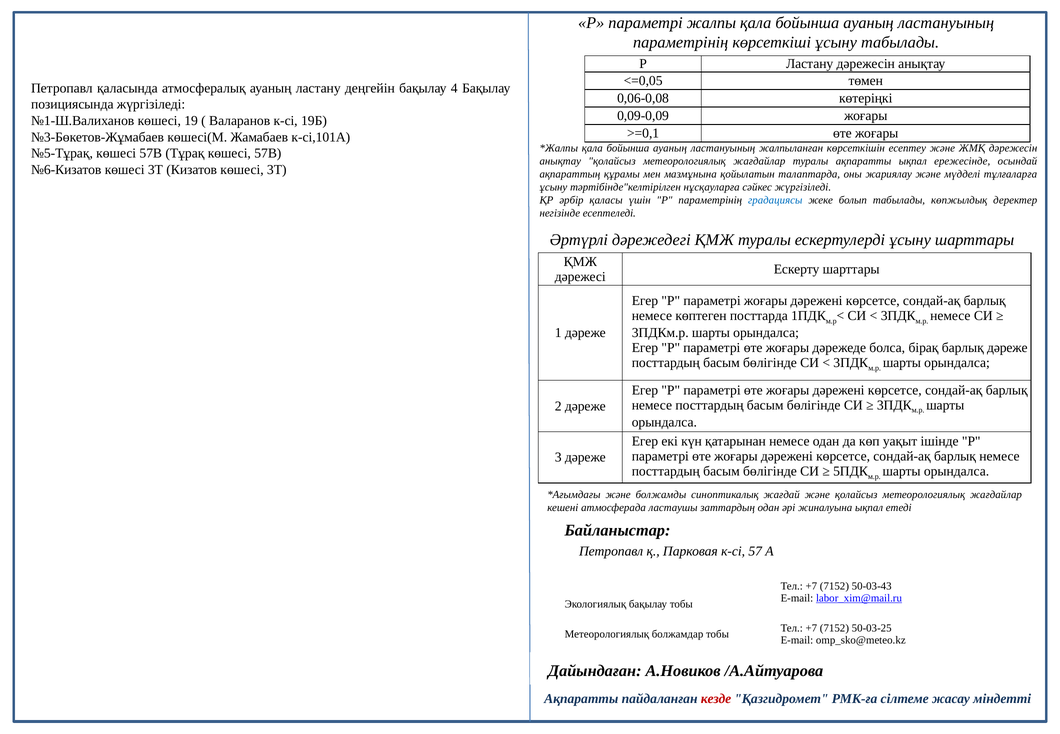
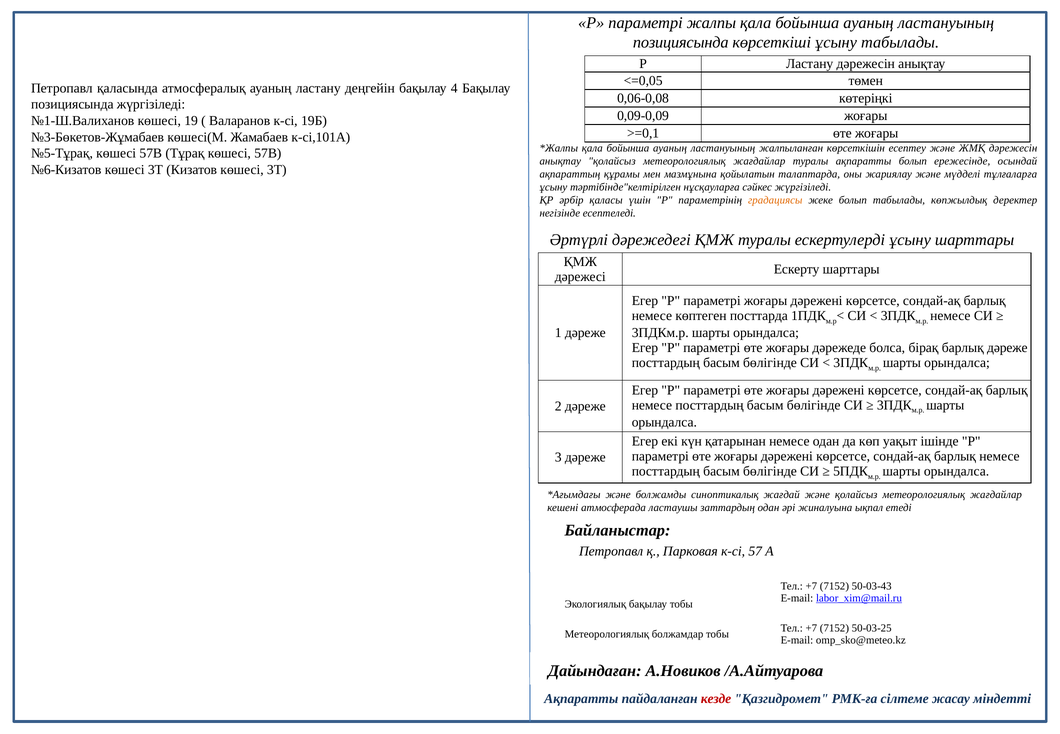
параметрінің at (681, 42): параметрінің -> позициясында
ақпаратты ықпал: ықпал -> болып
градациясы colour: blue -> orange
